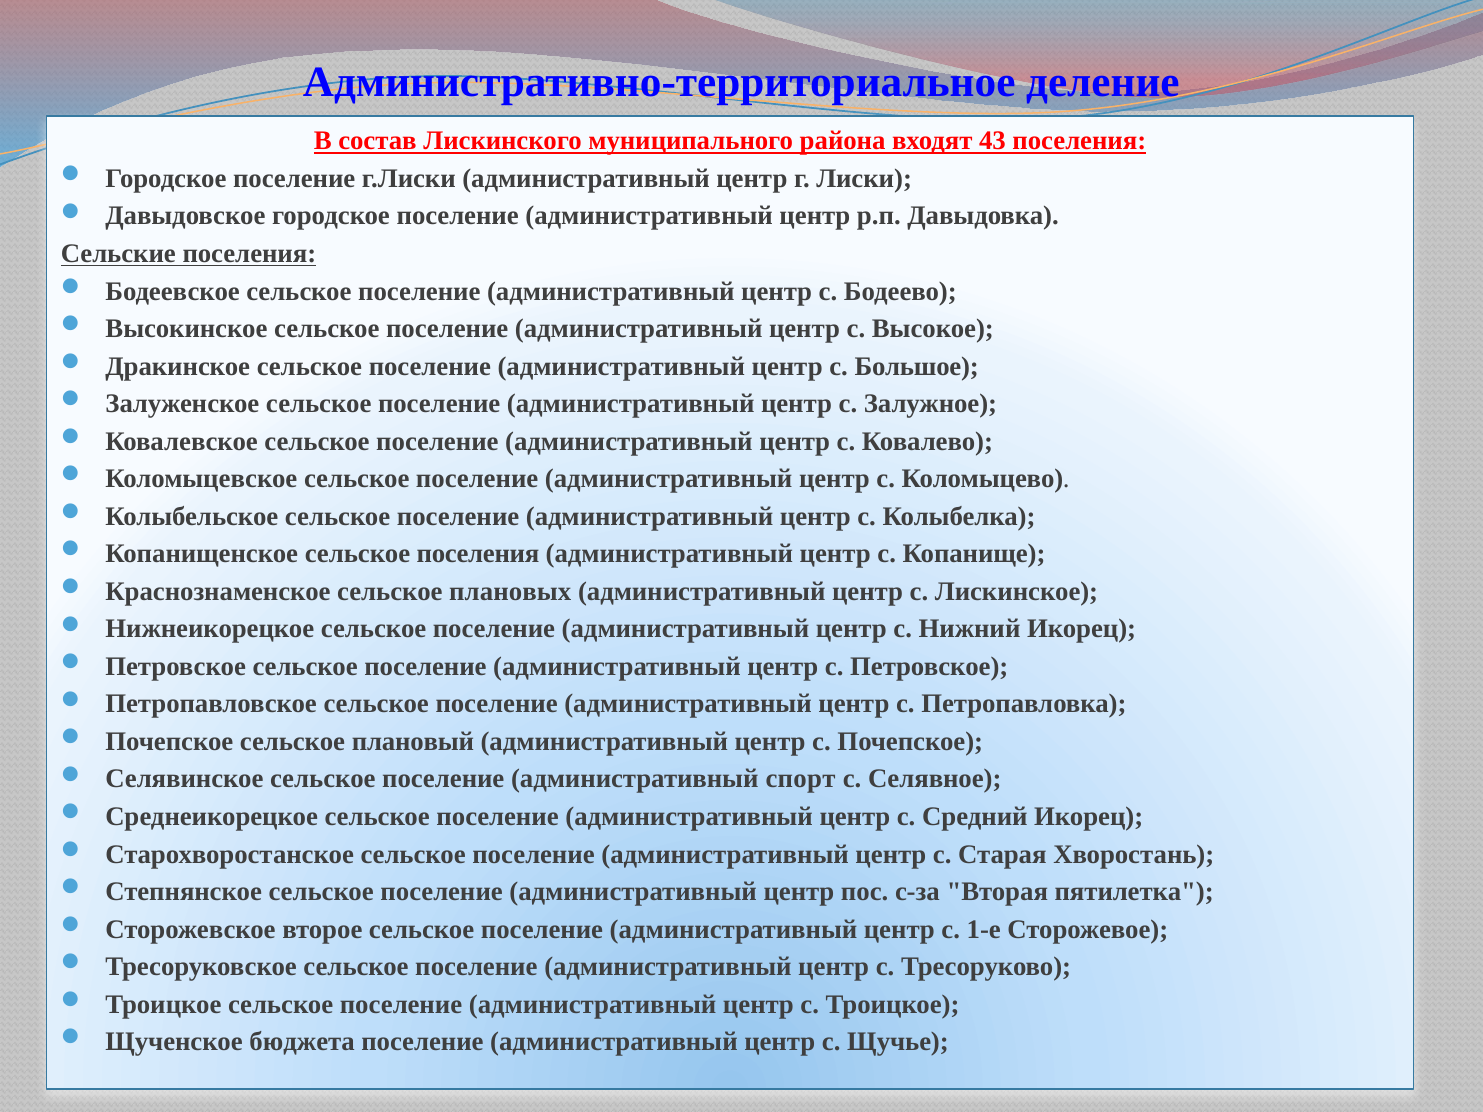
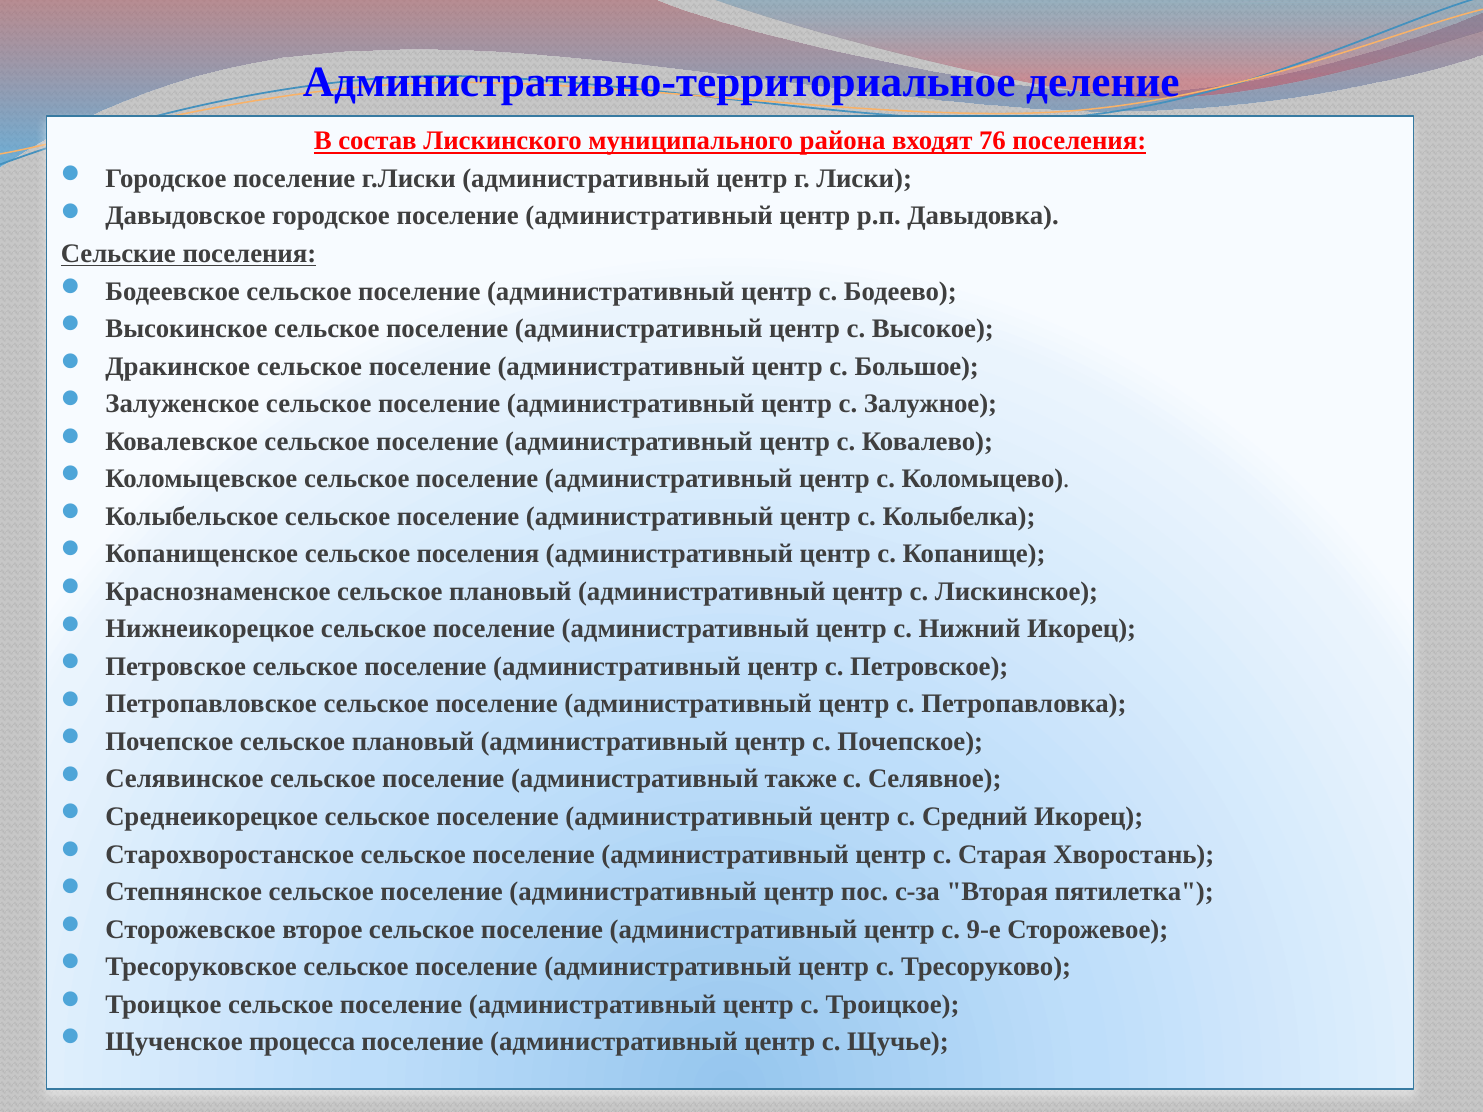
43: 43 -> 76
Краснознаменское сельское плановых: плановых -> плановый
спорт: спорт -> также
1-е: 1-е -> 9-е
бюджета: бюджета -> процесса
